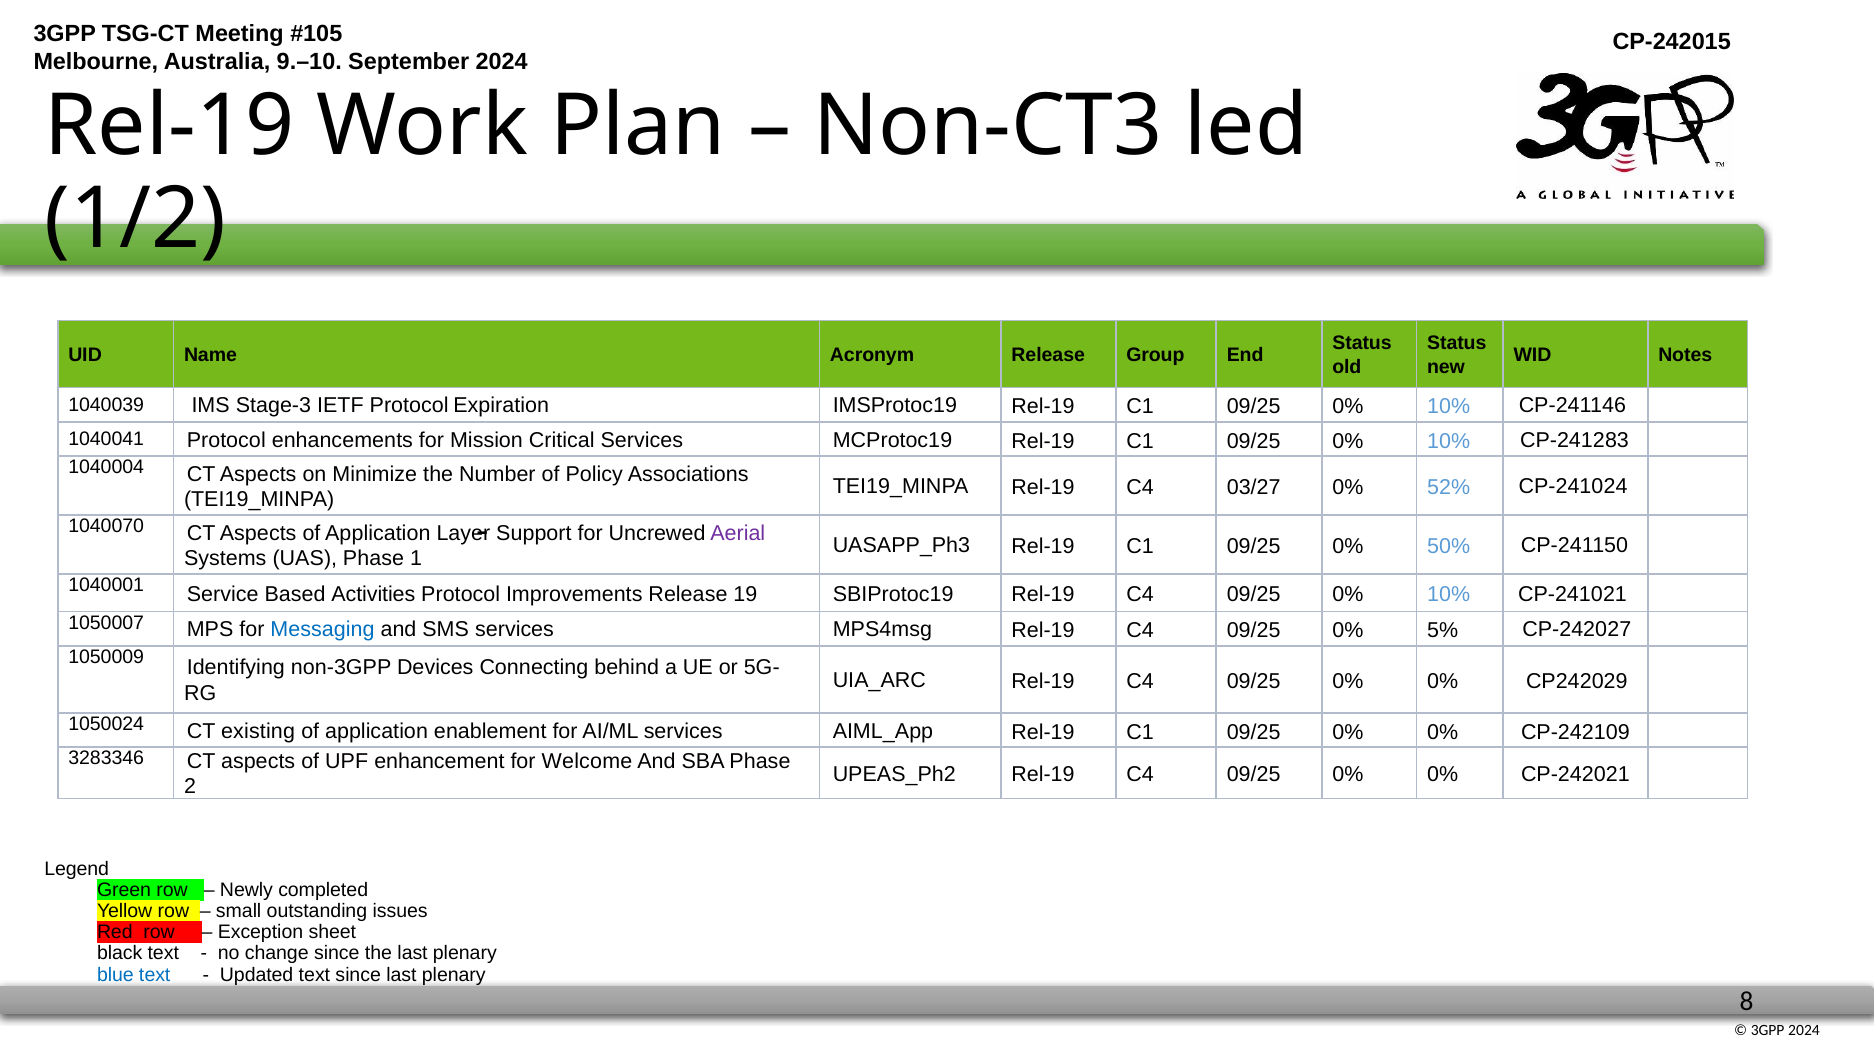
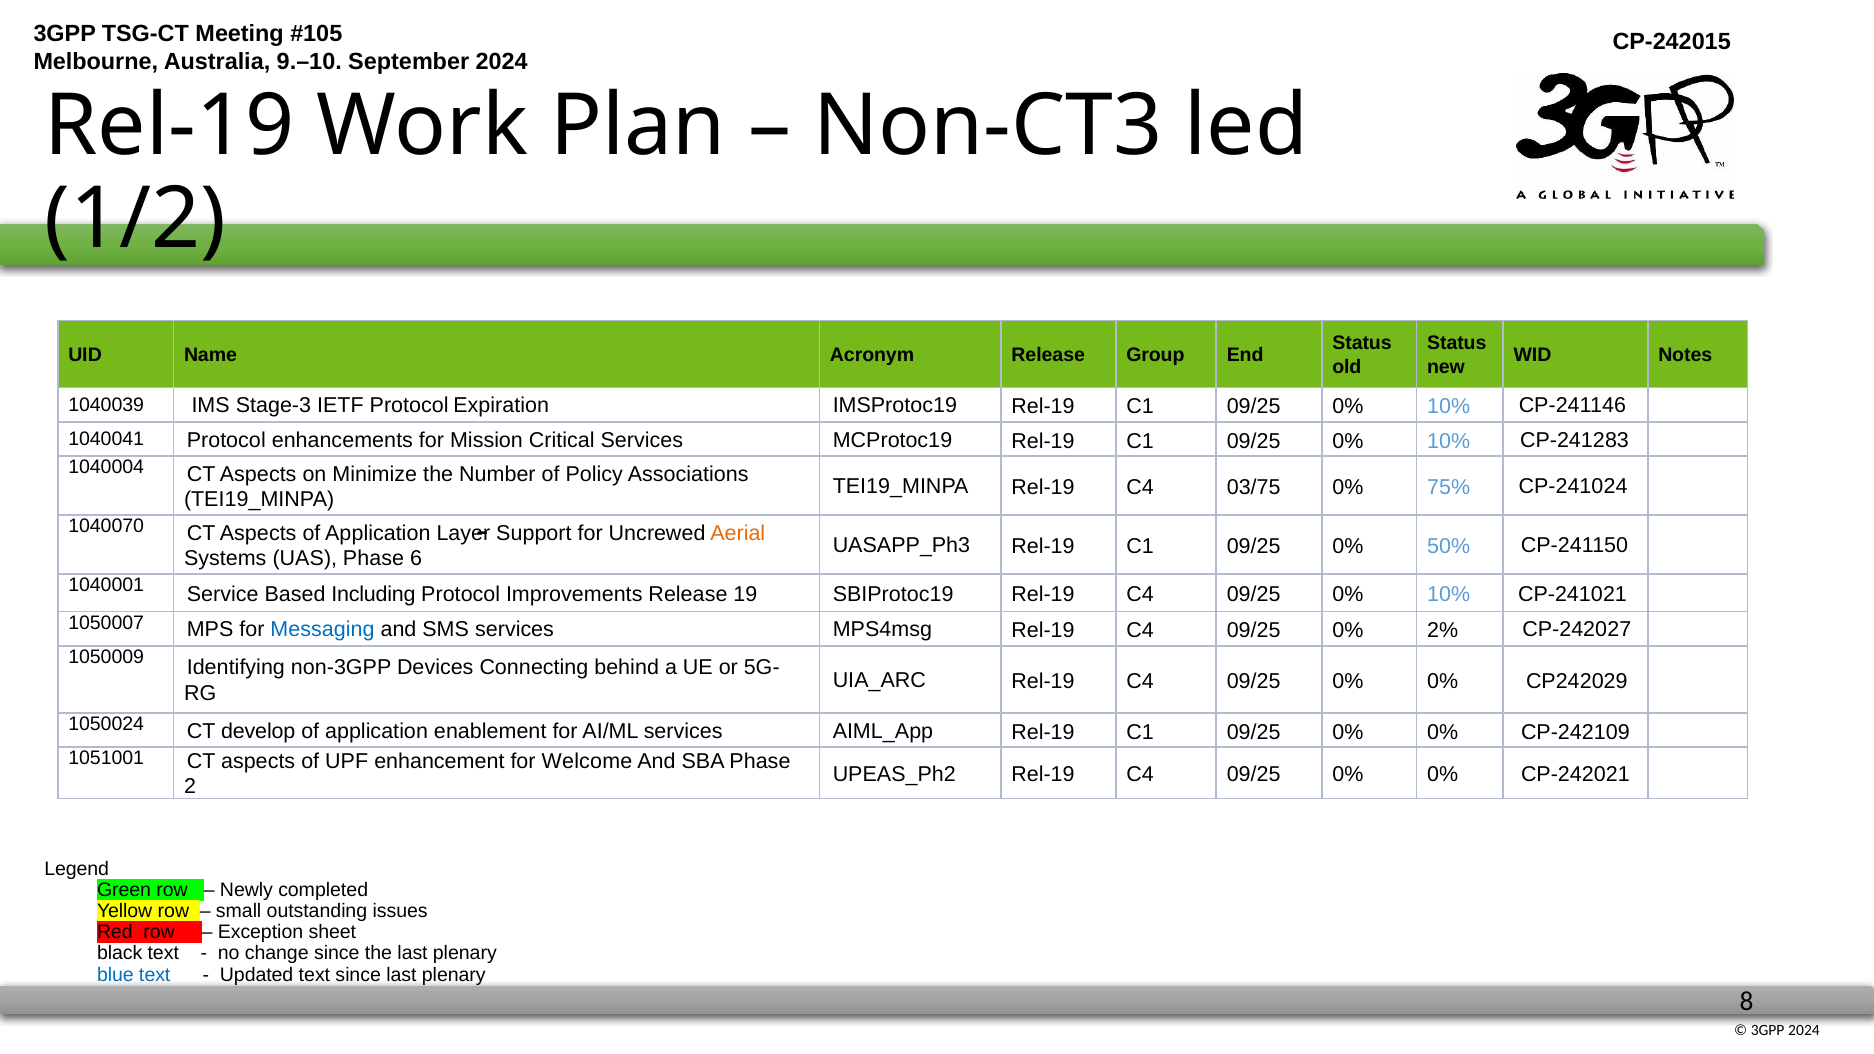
03/27: 03/27 -> 03/75
52%: 52% -> 75%
Aerial colour: purple -> orange
1: 1 -> 6
Activities: Activities -> Including
5%: 5% -> 2%
existing: existing -> develop
3283346: 3283346 -> 1051001
